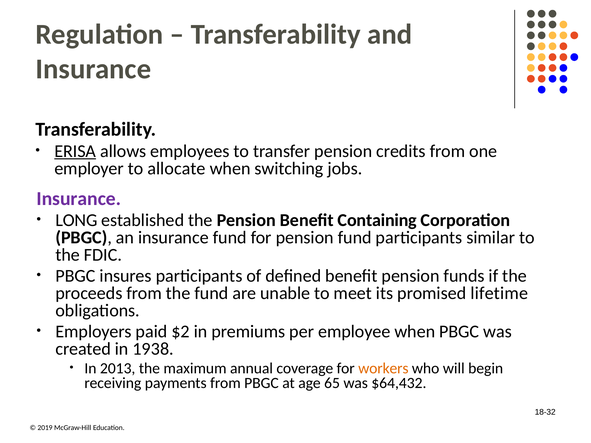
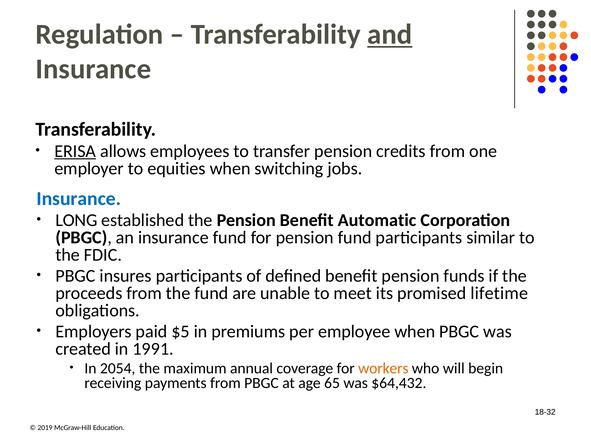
and underline: none -> present
allocate: allocate -> equities
Insurance at (79, 199) colour: purple -> blue
Containing: Containing -> Automatic
$2: $2 -> $5
38: 38 -> 91
2013: 2013 -> 2054
